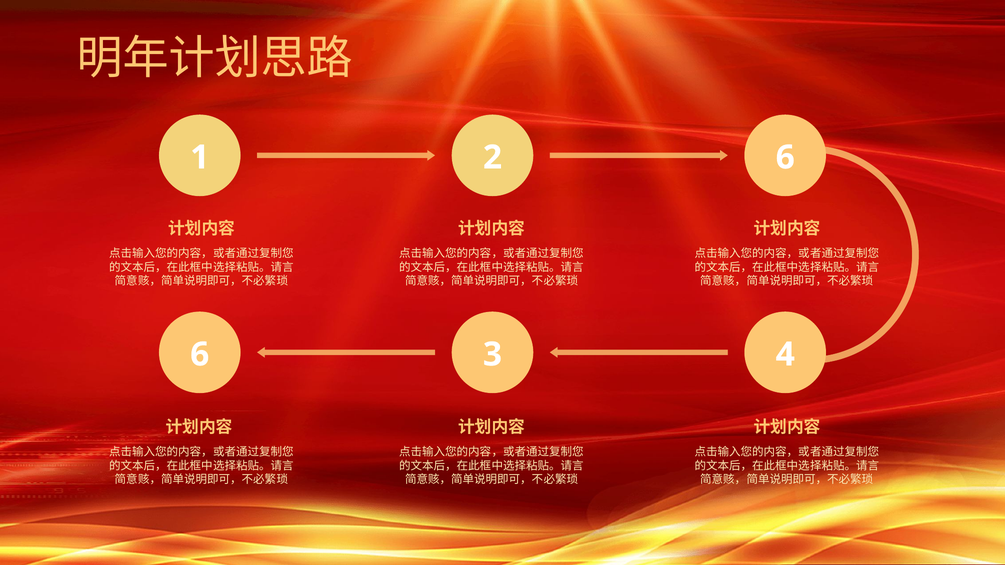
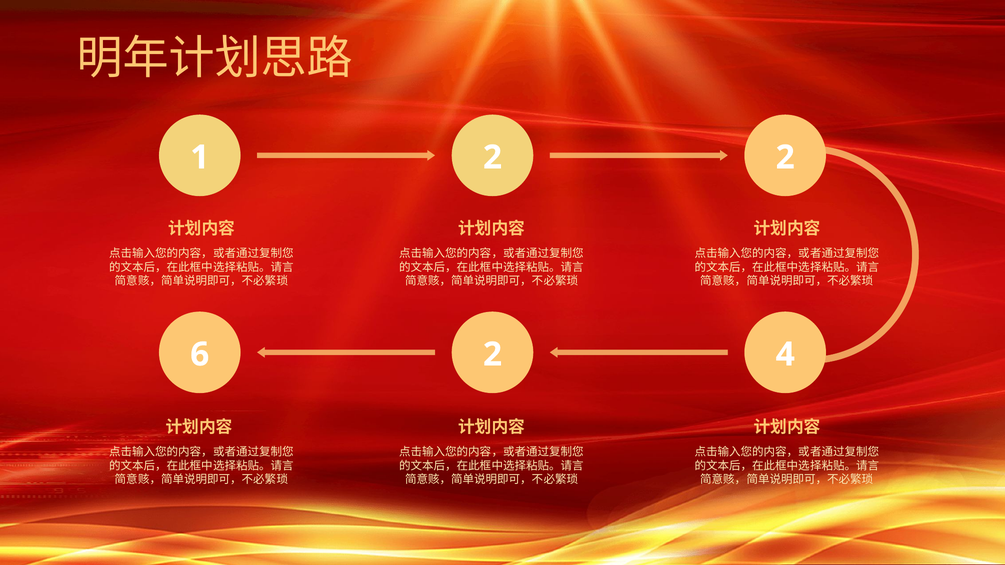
2 6: 6 -> 2
6 3: 3 -> 2
